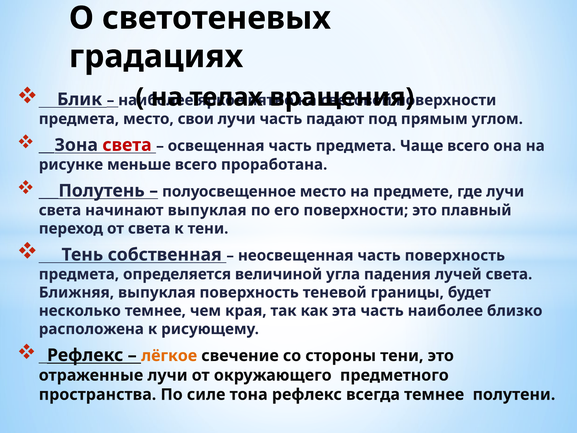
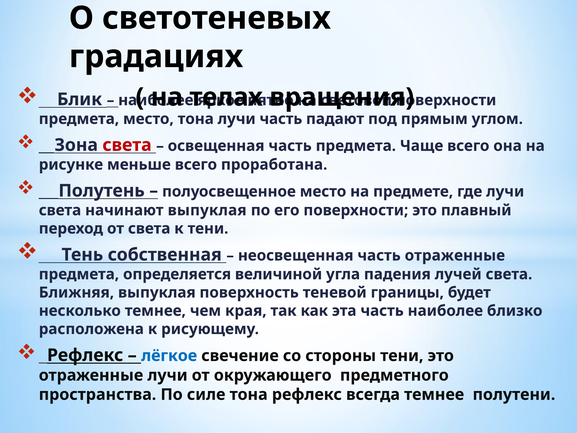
место свои: свои -> тона
часть поверхность: поверхность -> отраженные
лёгкое colour: orange -> blue
